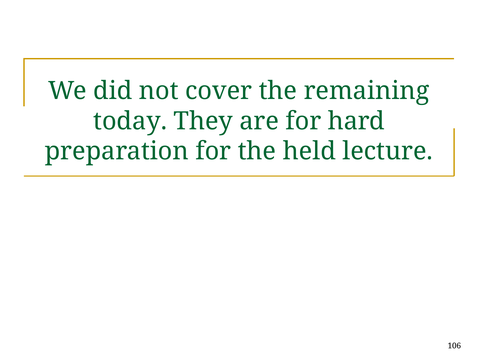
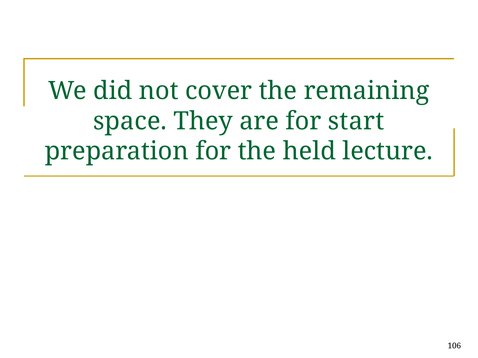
today: today -> space
hard: hard -> start
